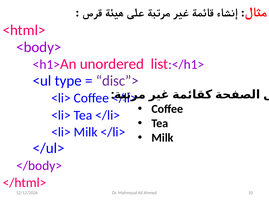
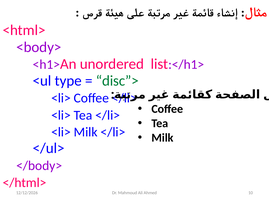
disc”> colour: purple -> green
